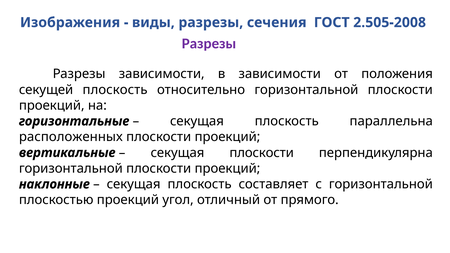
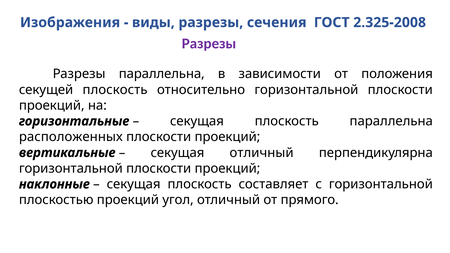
2.505-2008: 2.505-2008 -> 2.325-2008
Разрезы зависимости: зависимости -> параллельна
секущая плоскости: плоскости -> отличный
